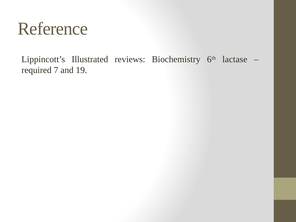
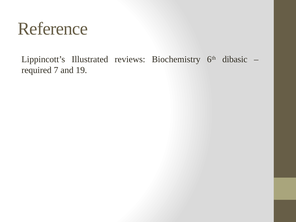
lactase: lactase -> dibasic
